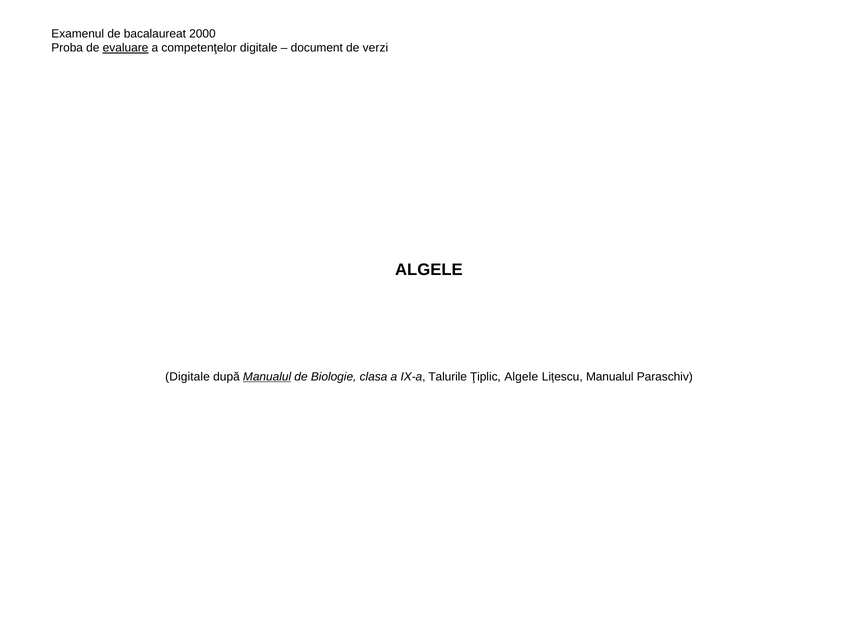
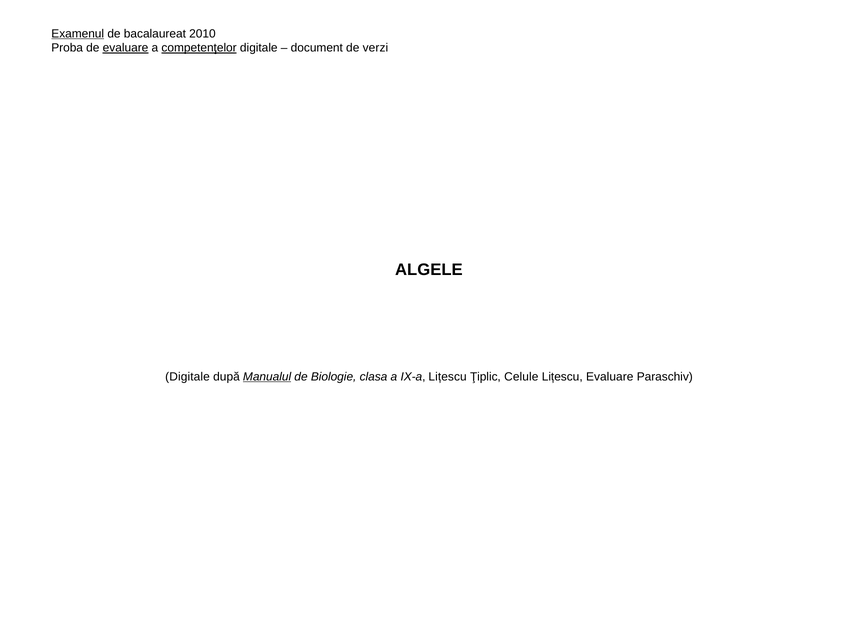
Examenul underline: none -> present
2000: 2000 -> 2010
competenţelor underline: none -> present
IX-a Talurile: Talurile -> Lițescu
Ţiplic Algele: Algele -> Celule
Lițescu Manualul: Manualul -> Evaluare
